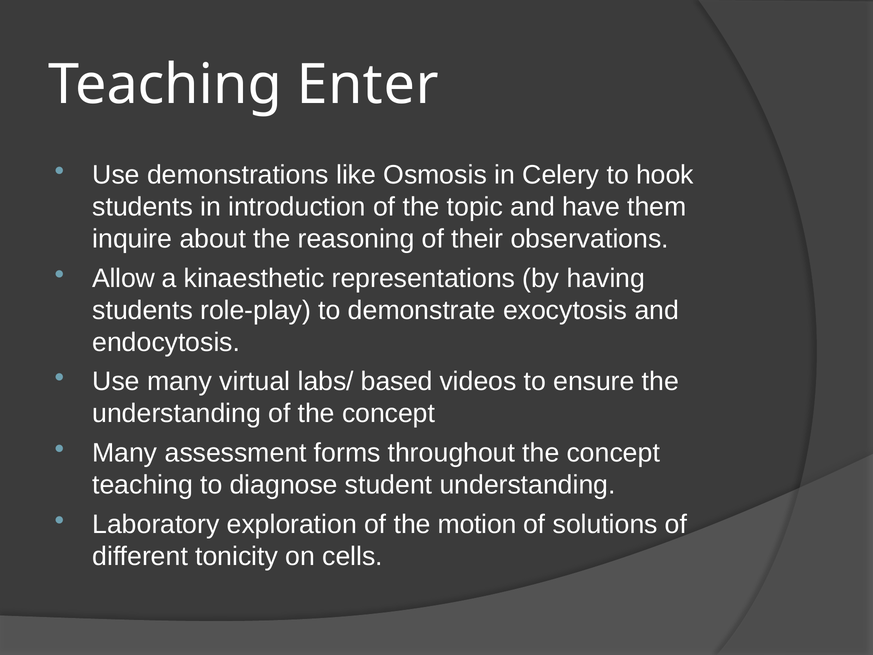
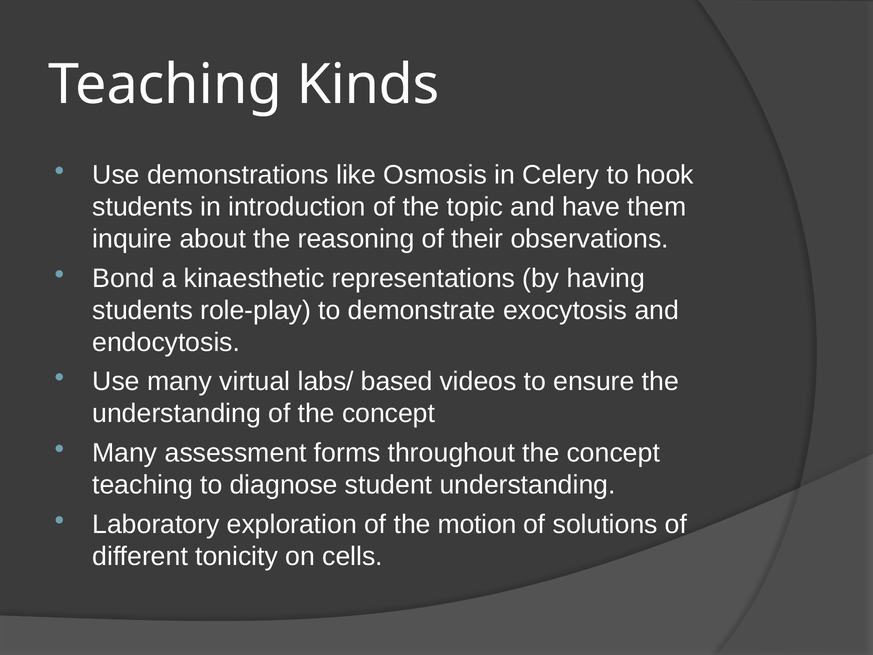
Enter: Enter -> Kinds
Allow: Allow -> Bond
